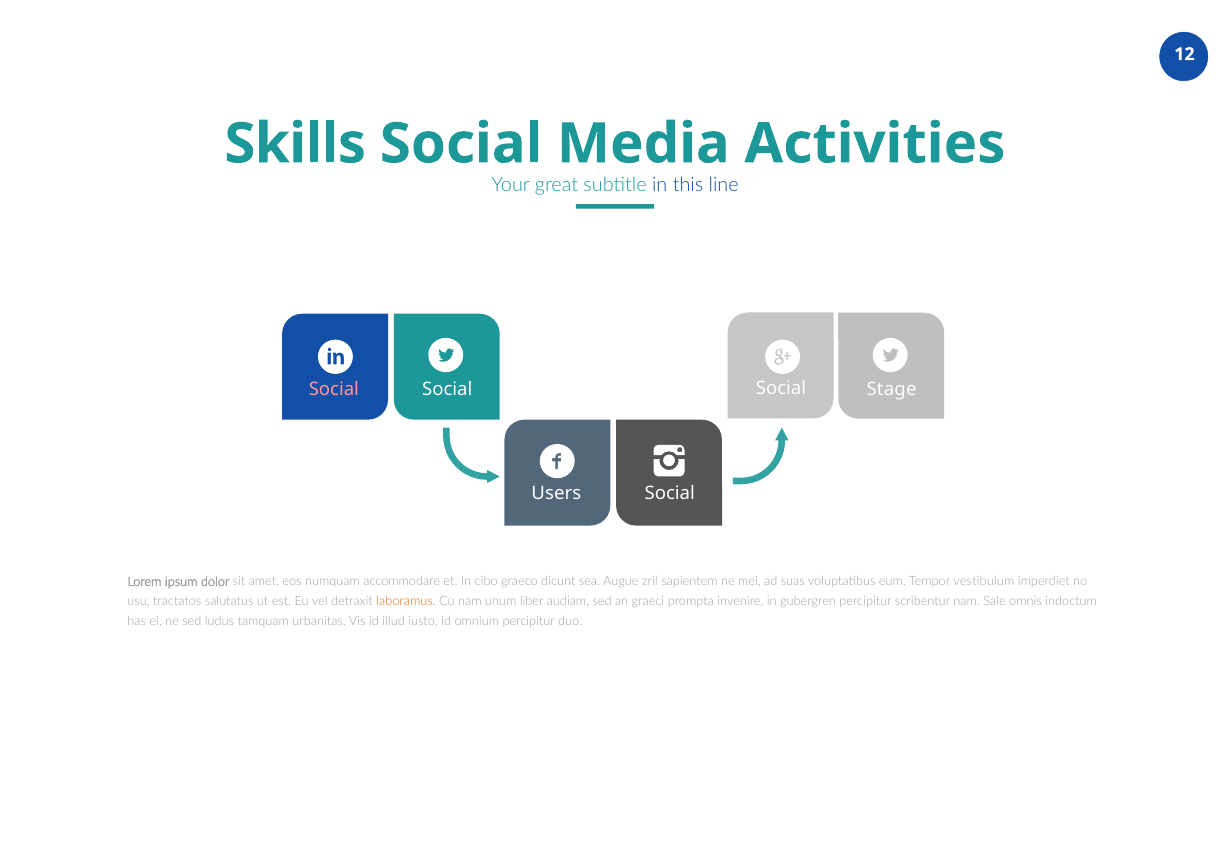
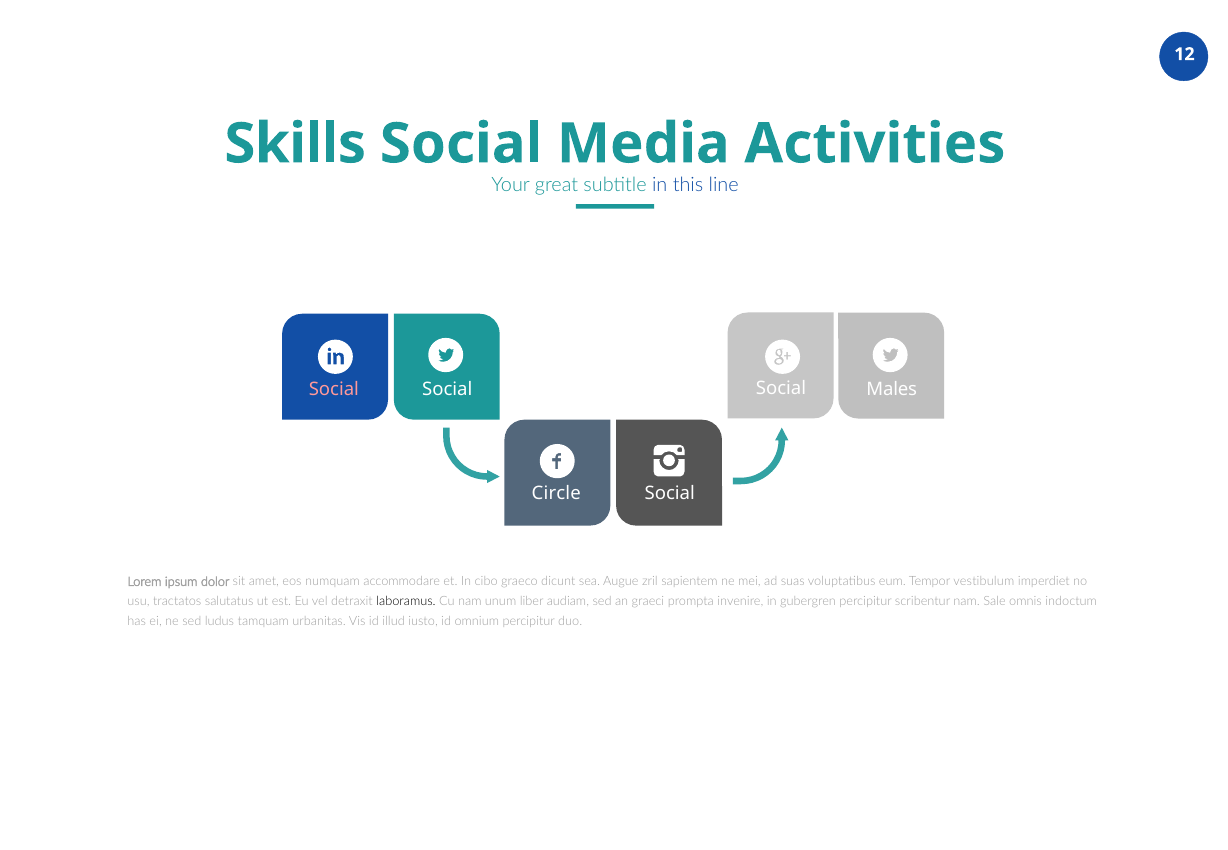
Stage: Stage -> Males
Users: Users -> Circle
laboramus colour: orange -> black
